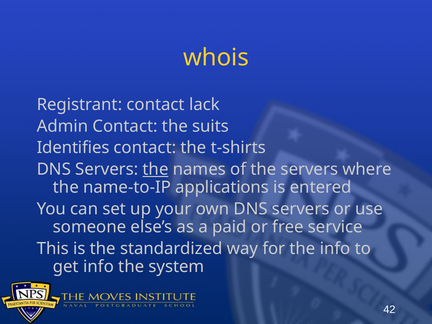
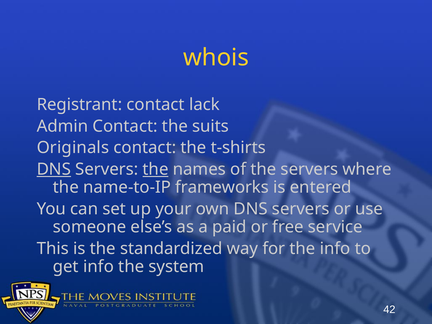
Identifies: Identifies -> Originals
DNS at (54, 169) underline: none -> present
applications: applications -> frameworks
